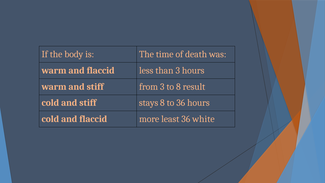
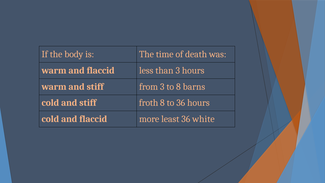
result: result -> barns
stays: stays -> froth
